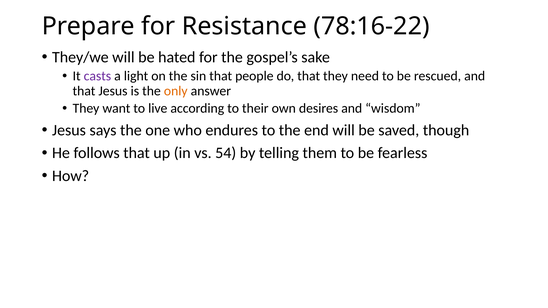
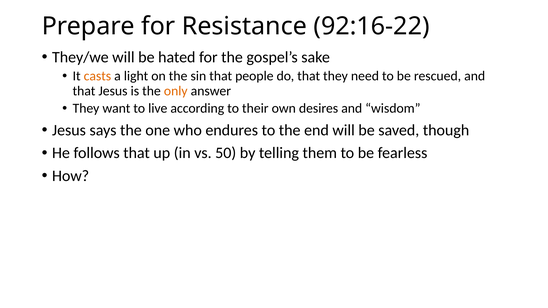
78:16-22: 78:16-22 -> 92:16-22
casts colour: purple -> orange
54: 54 -> 50
